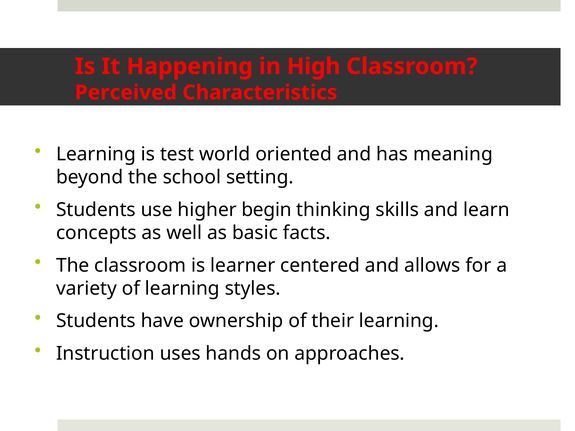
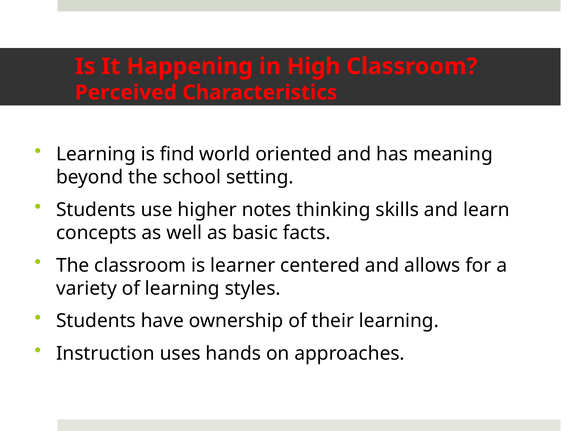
test: test -> find
begin: begin -> notes
